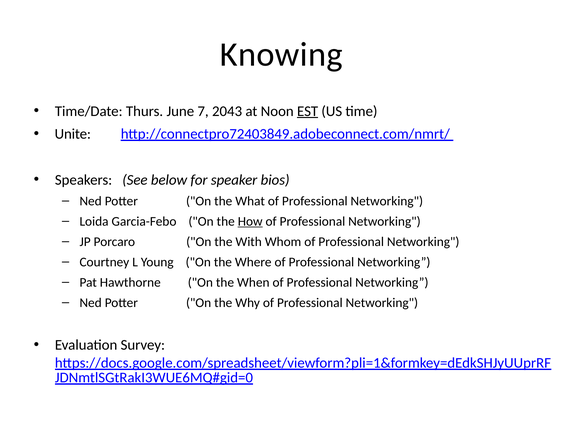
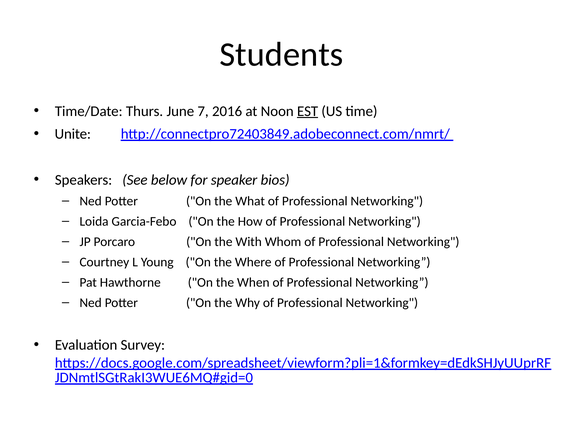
Knowing: Knowing -> Students
2043: 2043 -> 2016
How underline: present -> none
